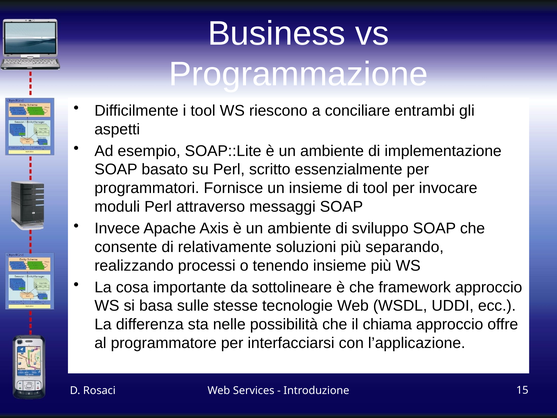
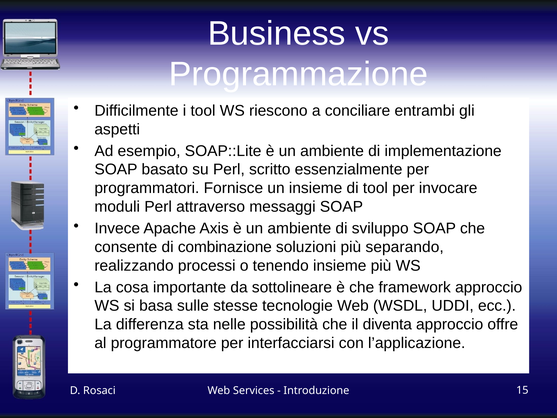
relativamente: relativamente -> combinazione
chiama: chiama -> diventa
